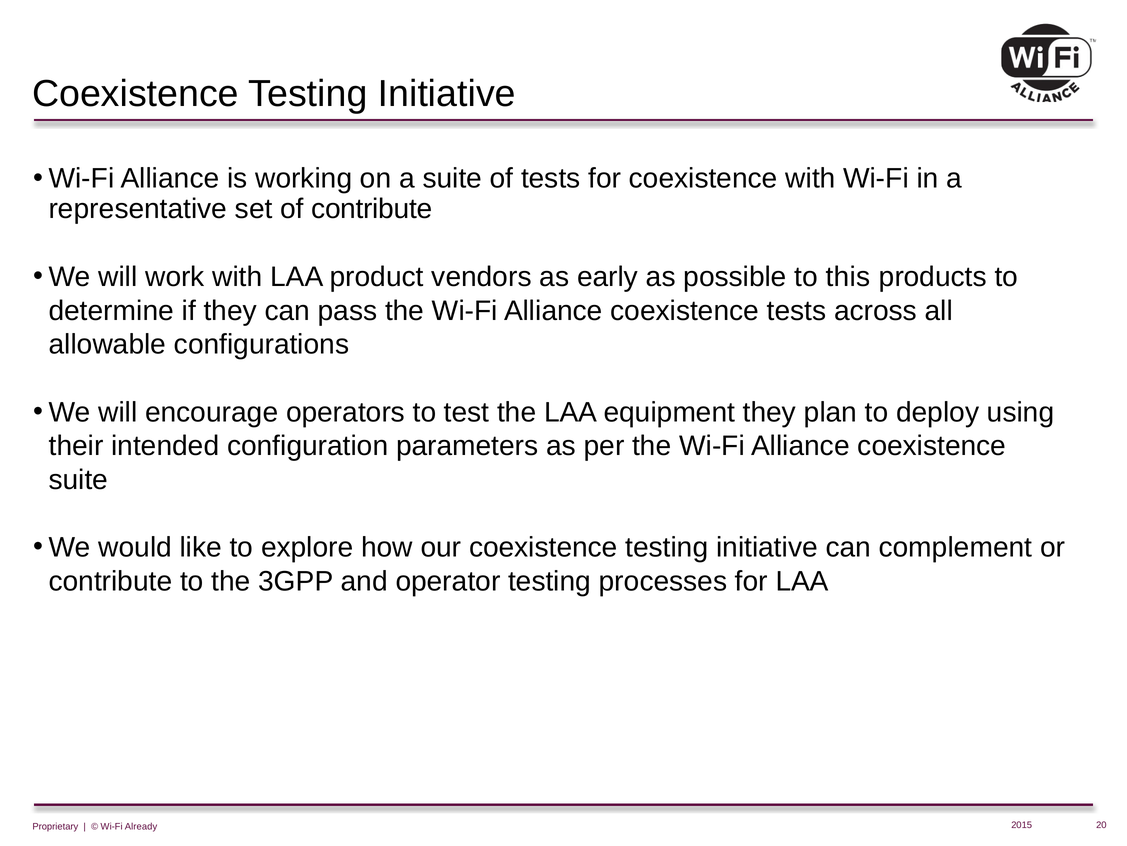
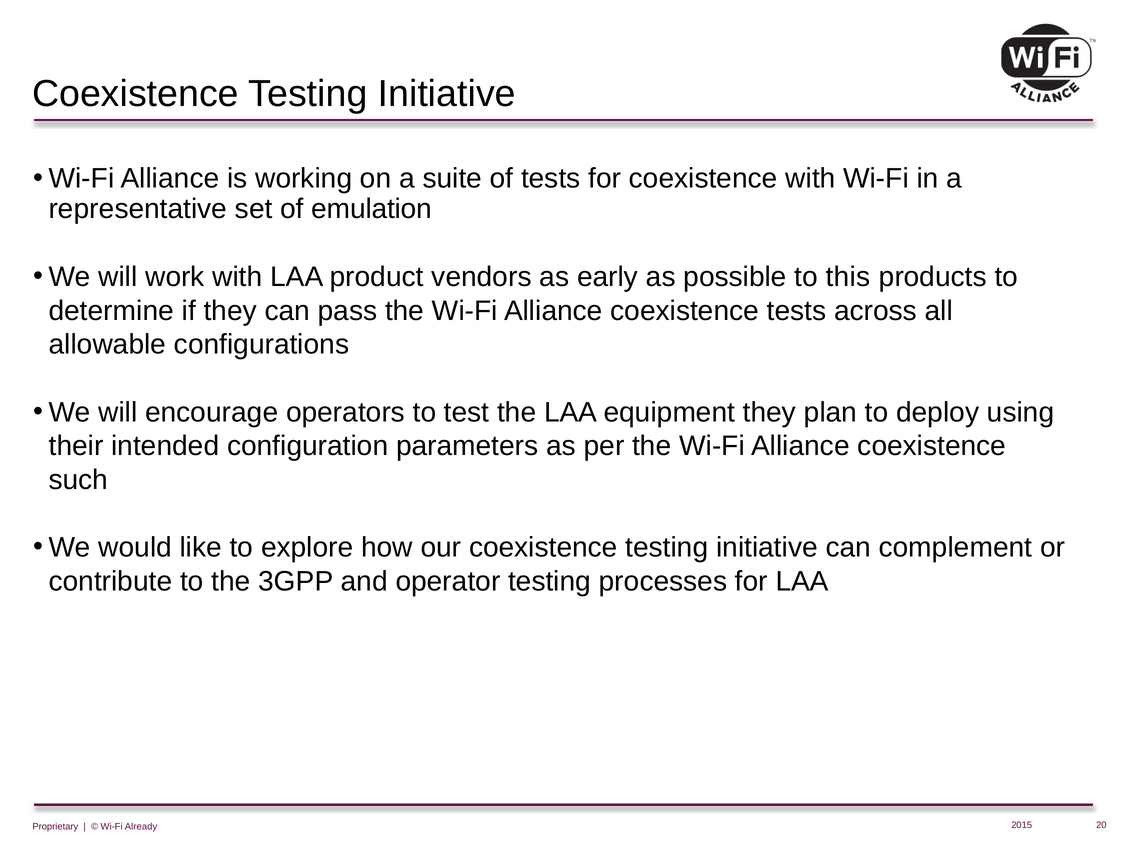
of contribute: contribute -> emulation
suite at (78, 480): suite -> such
